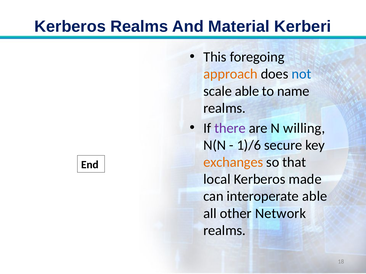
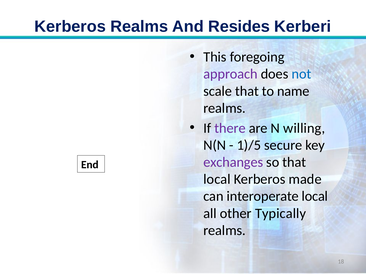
Material: Material -> Resides
approach colour: orange -> purple
scale able: able -> that
1)/6: 1)/6 -> 1)/5
exchanges colour: orange -> purple
interoperate able: able -> local
Network: Network -> Typically
